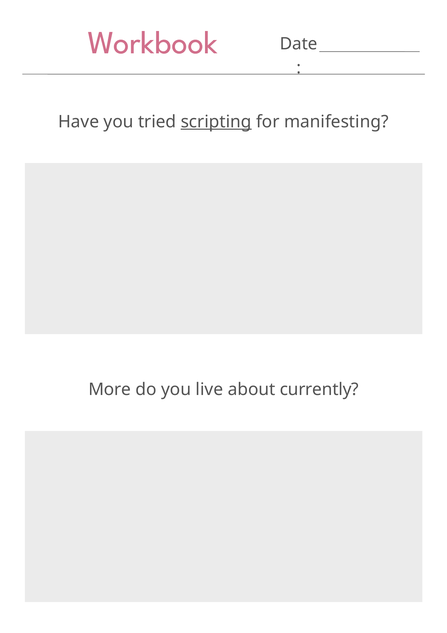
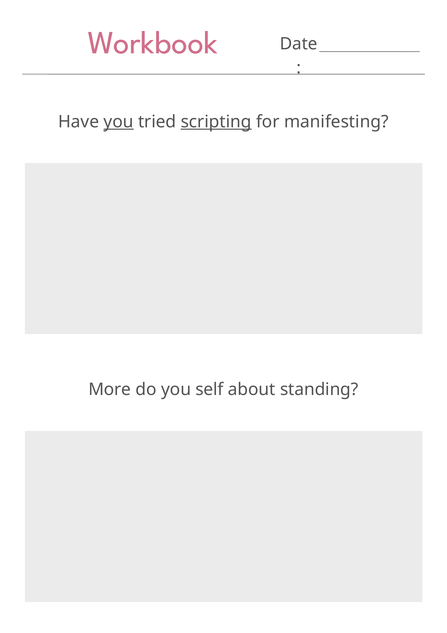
you at (119, 122) underline: none -> present
live: live -> self
currently: currently -> standing
